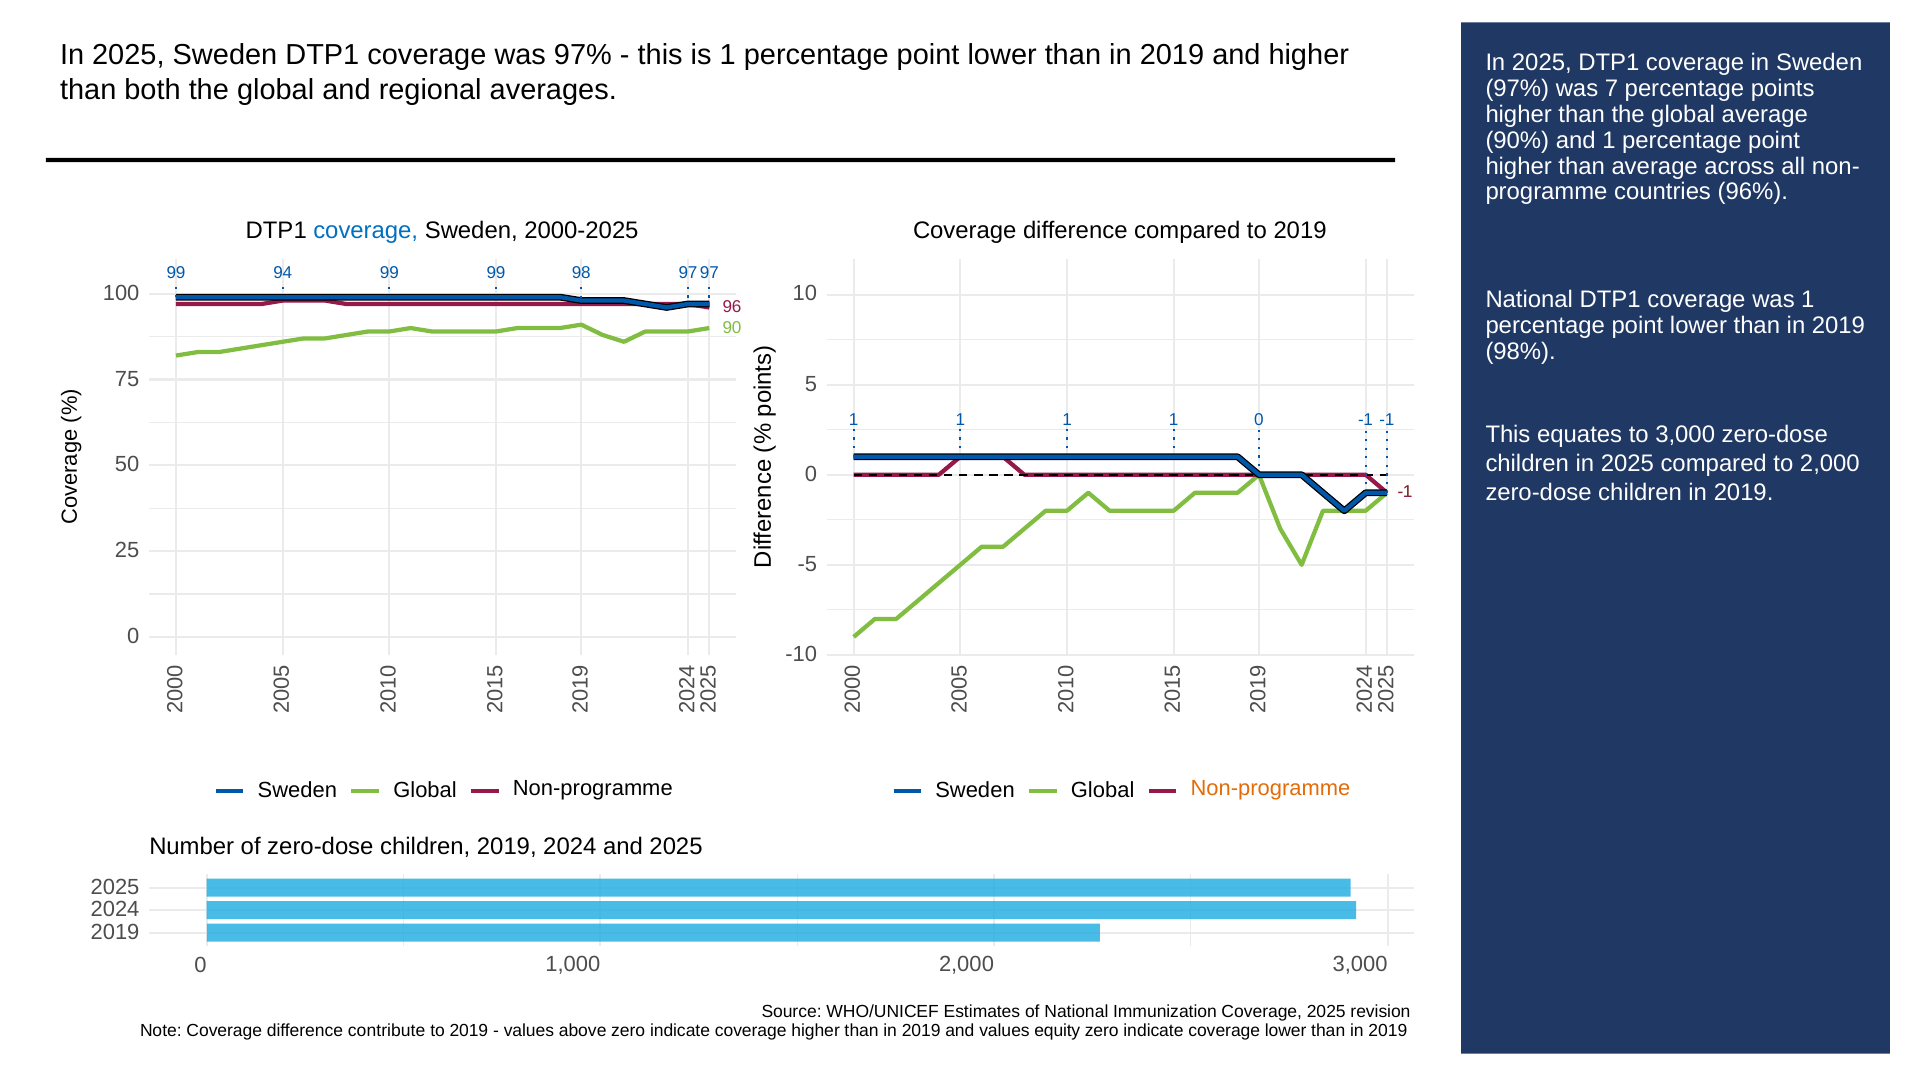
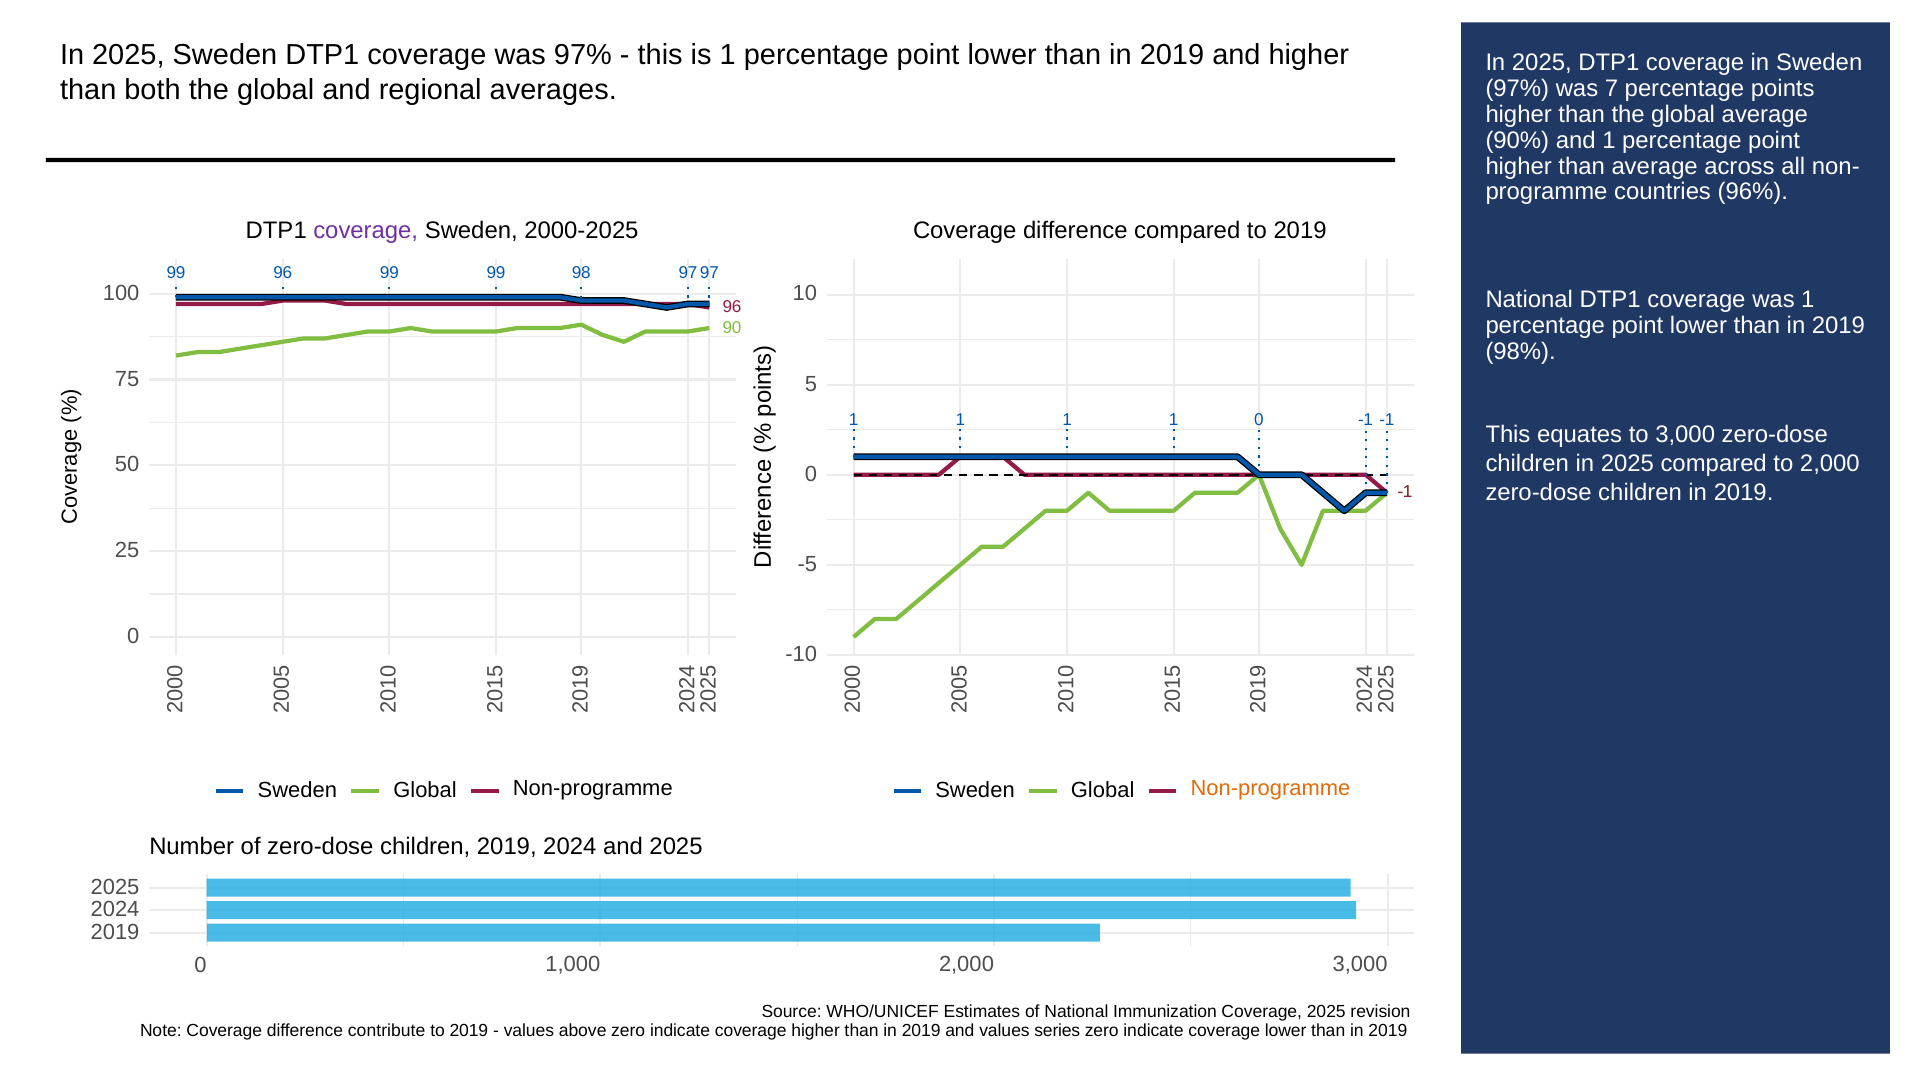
coverage at (366, 231) colour: blue -> purple
99 94: 94 -> 96
equity: equity -> series
